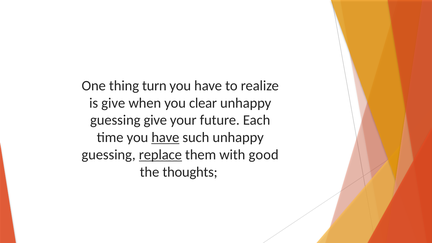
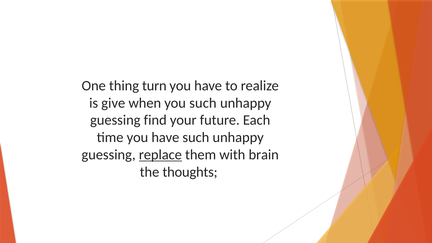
you clear: clear -> such
guessing give: give -> find
have at (165, 138) underline: present -> none
good: good -> brain
